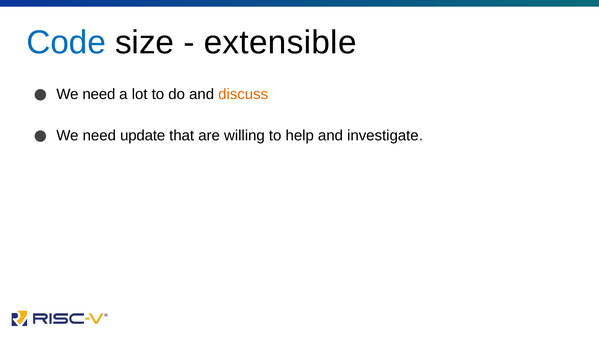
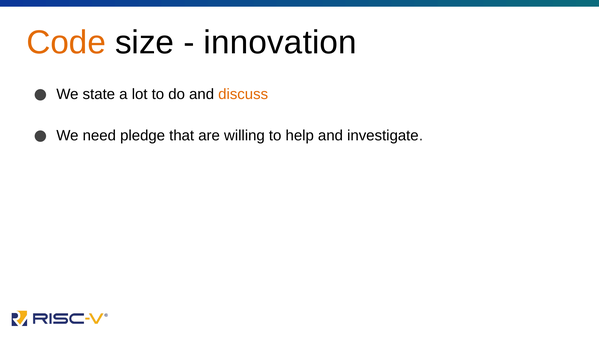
Code colour: blue -> orange
extensible: extensible -> innovation
need at (99, 94): need -> state
update: update -> pledge
